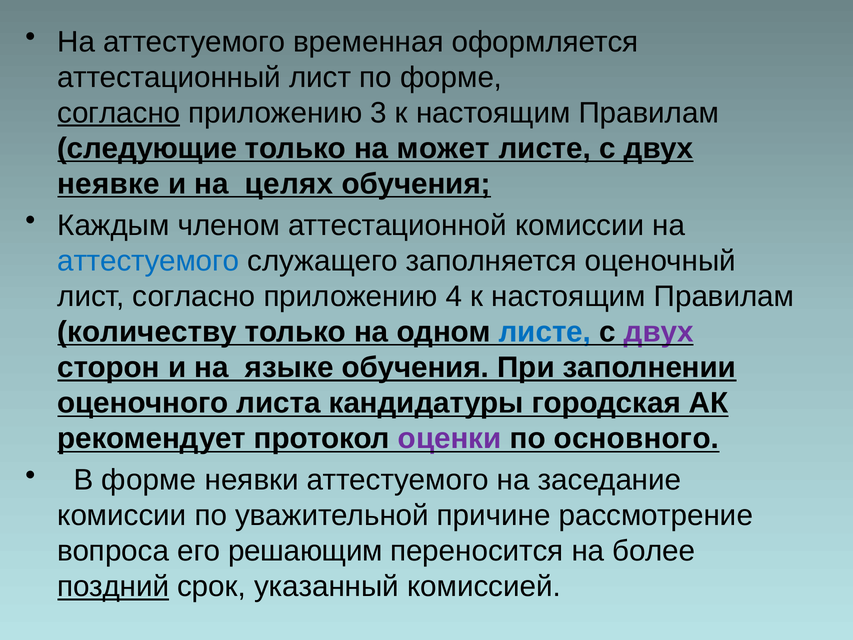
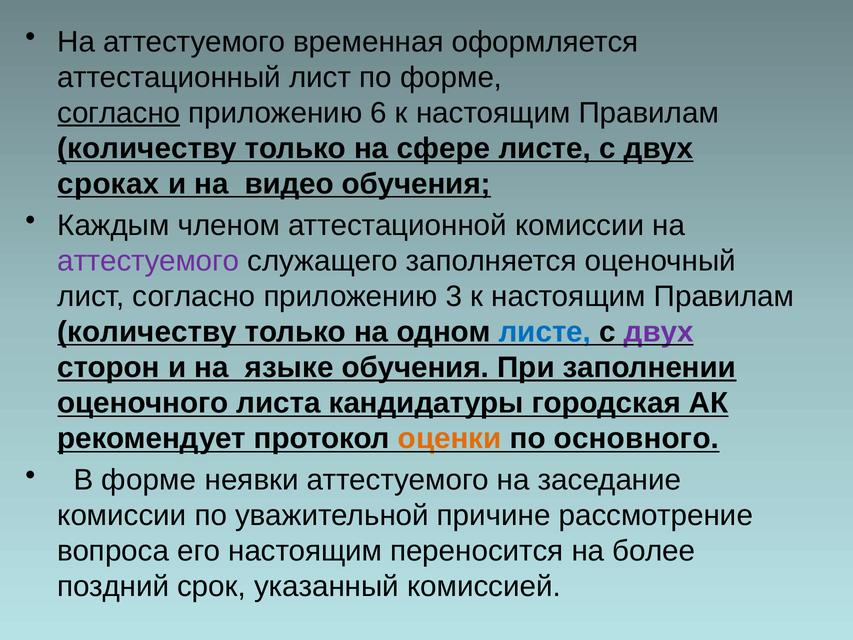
3: 3 -> 6
следующие at (147, 148): следующие -> количеству
может: может -> сфере
неявке: неявке -> сроках
целях: целях -> видео
аттестуемого at (148, 261) colour: blue -> purple
4: 4 -> 3
оценки colour: purple -> orange
его решающим: решающим -> настоящим
поздний underline: present -> none
